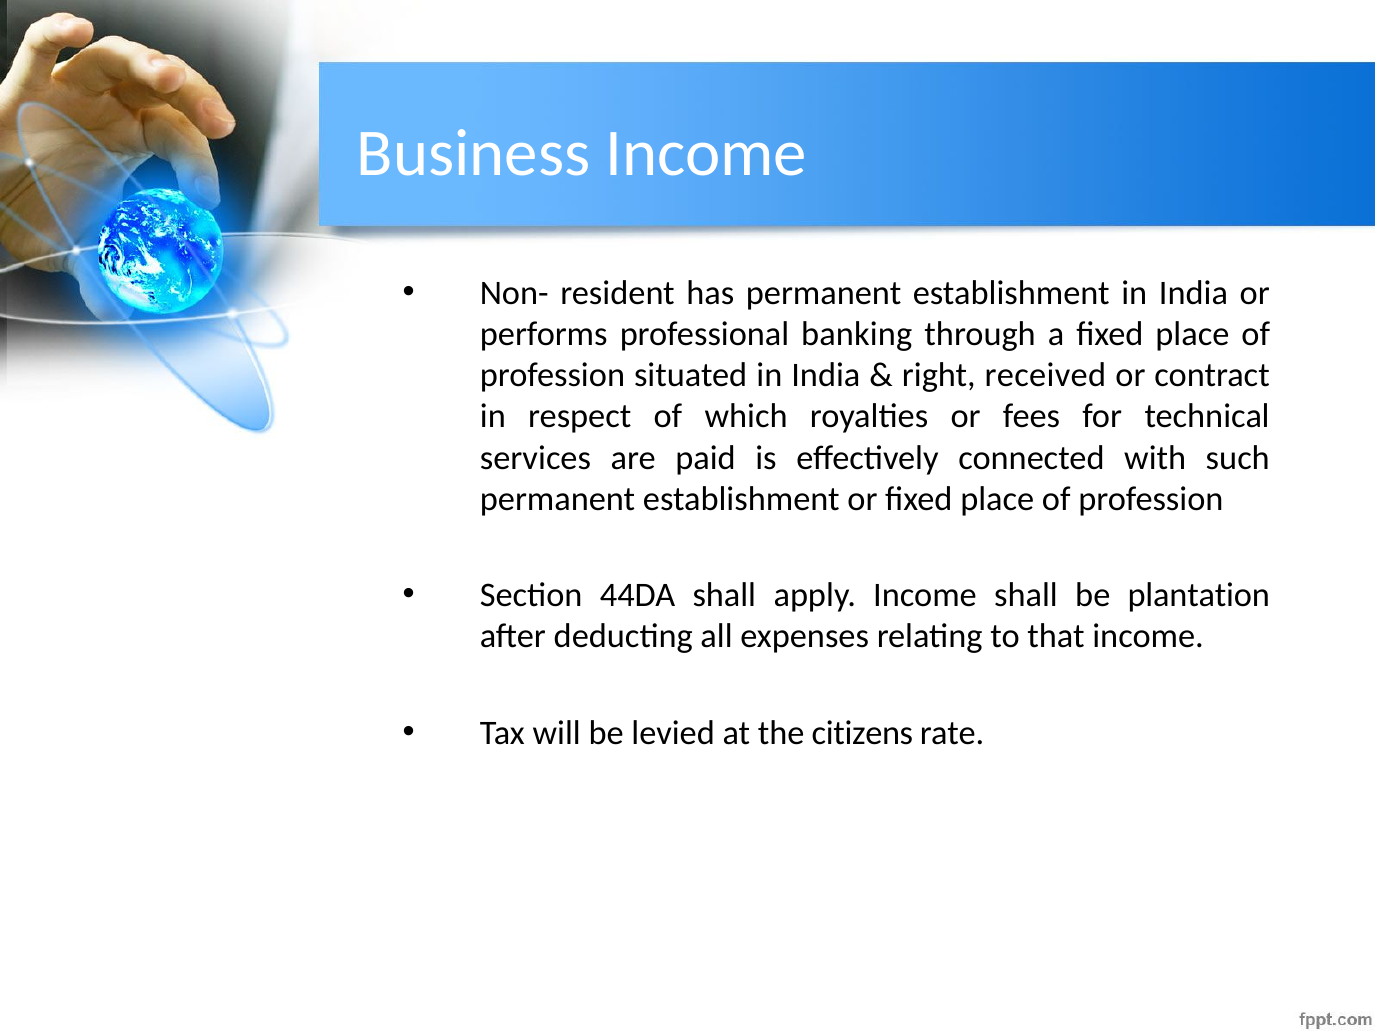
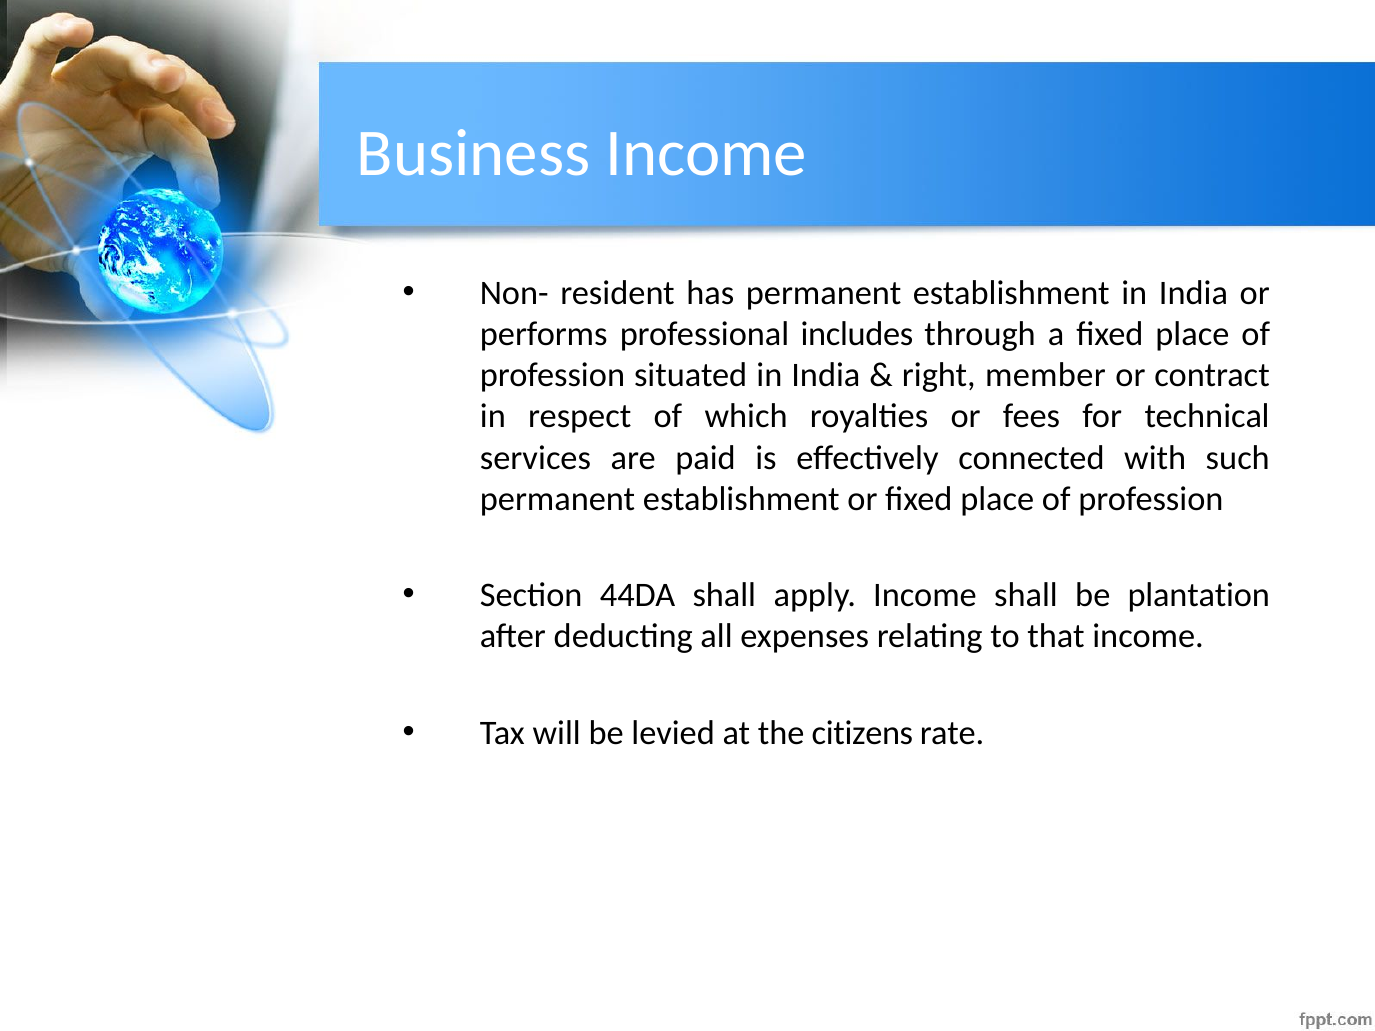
banking: banking -> includes
received: received -> member
